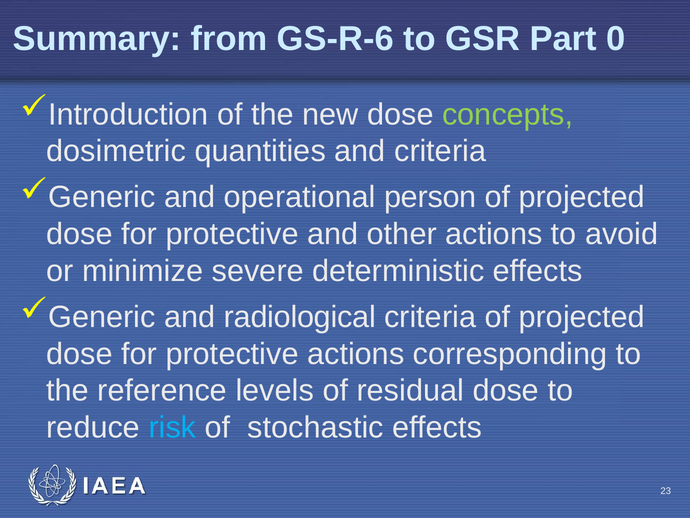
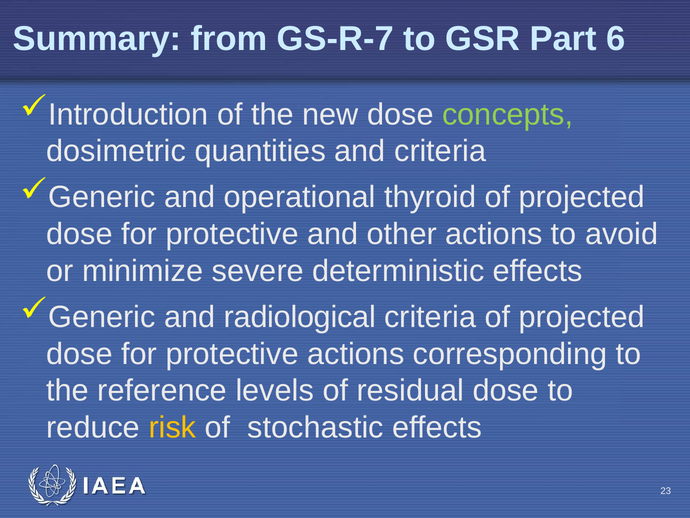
GS-R-6: GS-R-6 -> GS-R-7
0: 0 -> 6
person: person -> thyroid
risk colour: light blue -> yellow
